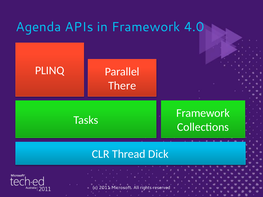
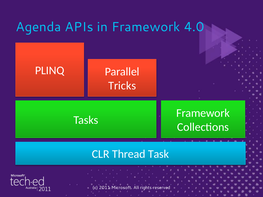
There: There -> Tricks
Dick: Dick -> Task
